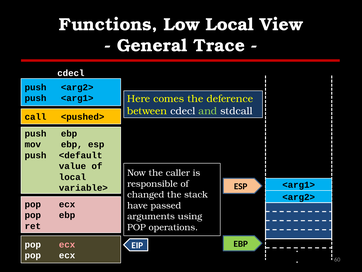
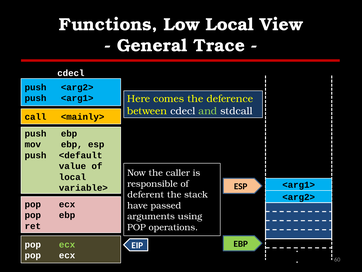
<pushed>: <pushed> -> <mainly>
changed: changed -> deferent
ecx at (67, 244) colour: pink -> light green
